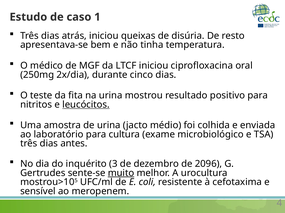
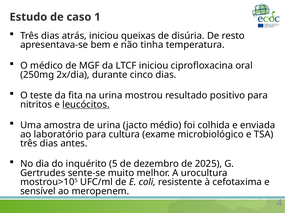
3: 3 -> 5
2096: 2096 -> 2025
muito underline: present -> none
